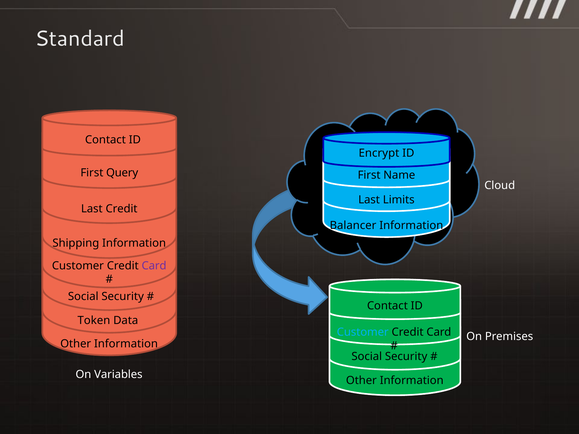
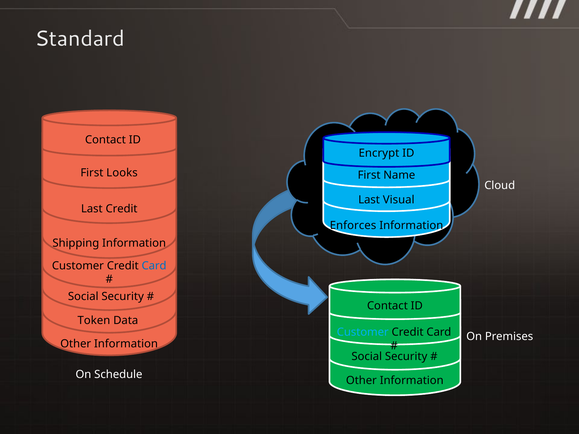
Query: Query -> Looks
Limits: Limits -> Visual
Balancer: Balancer -> Enforces
Card at (154, 266) colour: purple -> blue
Variables: Variables -> Schedule
